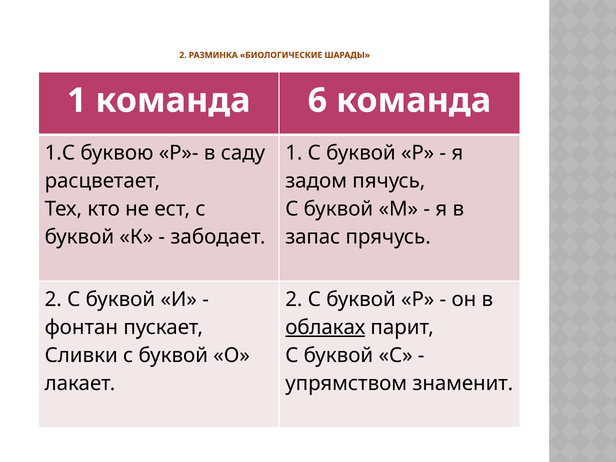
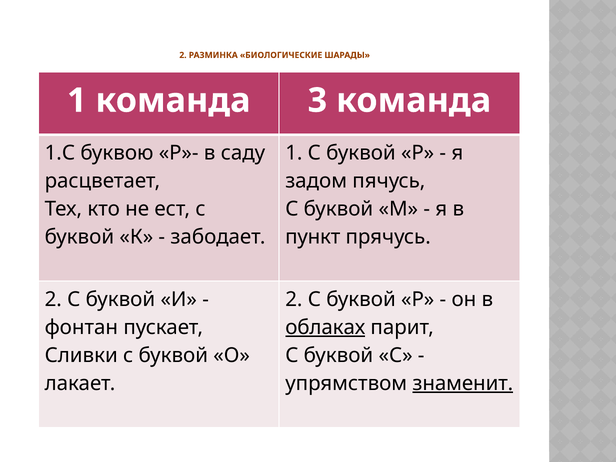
6: 6 -> 3
запас: запас -> пункт
знаменит underline: none -> present
